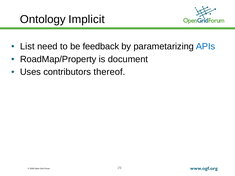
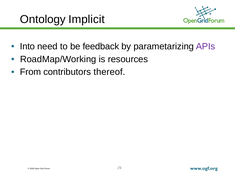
List: List -> Into
APIs colour: blue -> purple
RoadMap/Property: RoadMap/Property -> RoadMap/Working
document: document -> resources
Uses: Uses -> From
